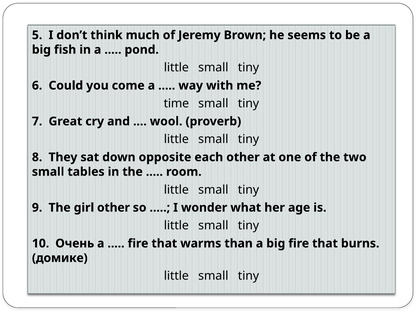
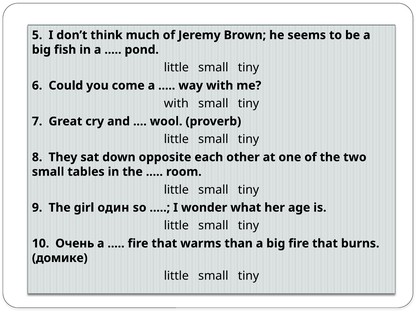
time at (176, 103): time -> with
girl other: other -> один
